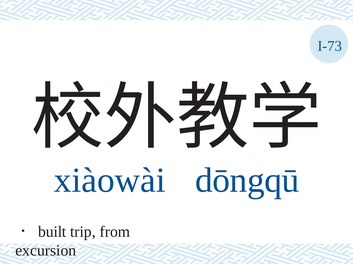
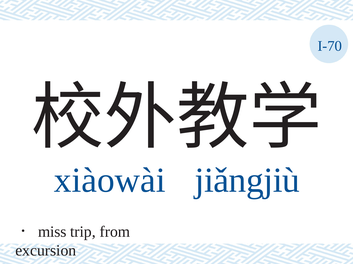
I-73: I-73 -> I-70
dōngqū: dōngqū -> jiǎngjiù
built: built -> miss
